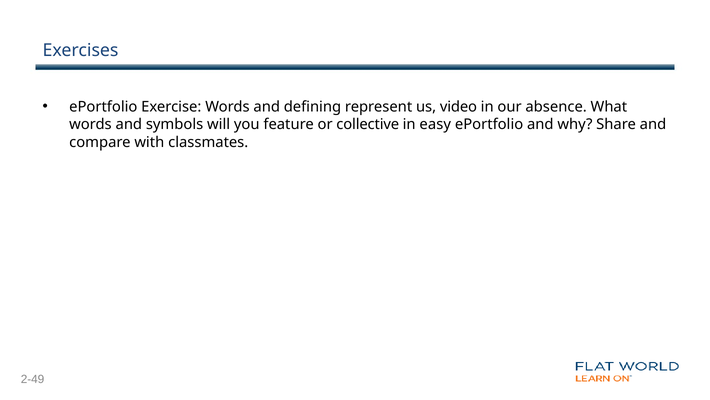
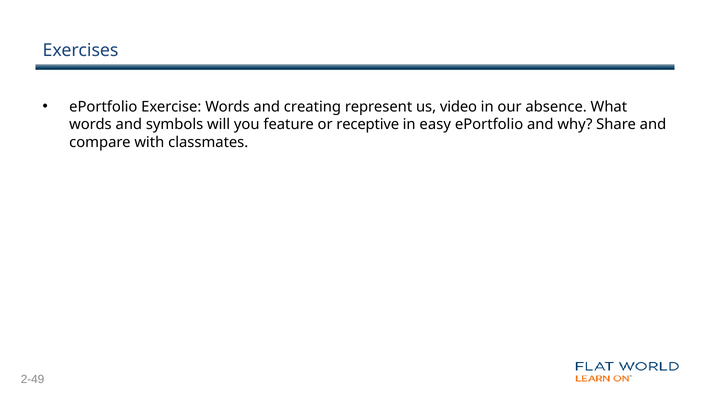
defining: defining -> creating
collective: collective -> receptive
